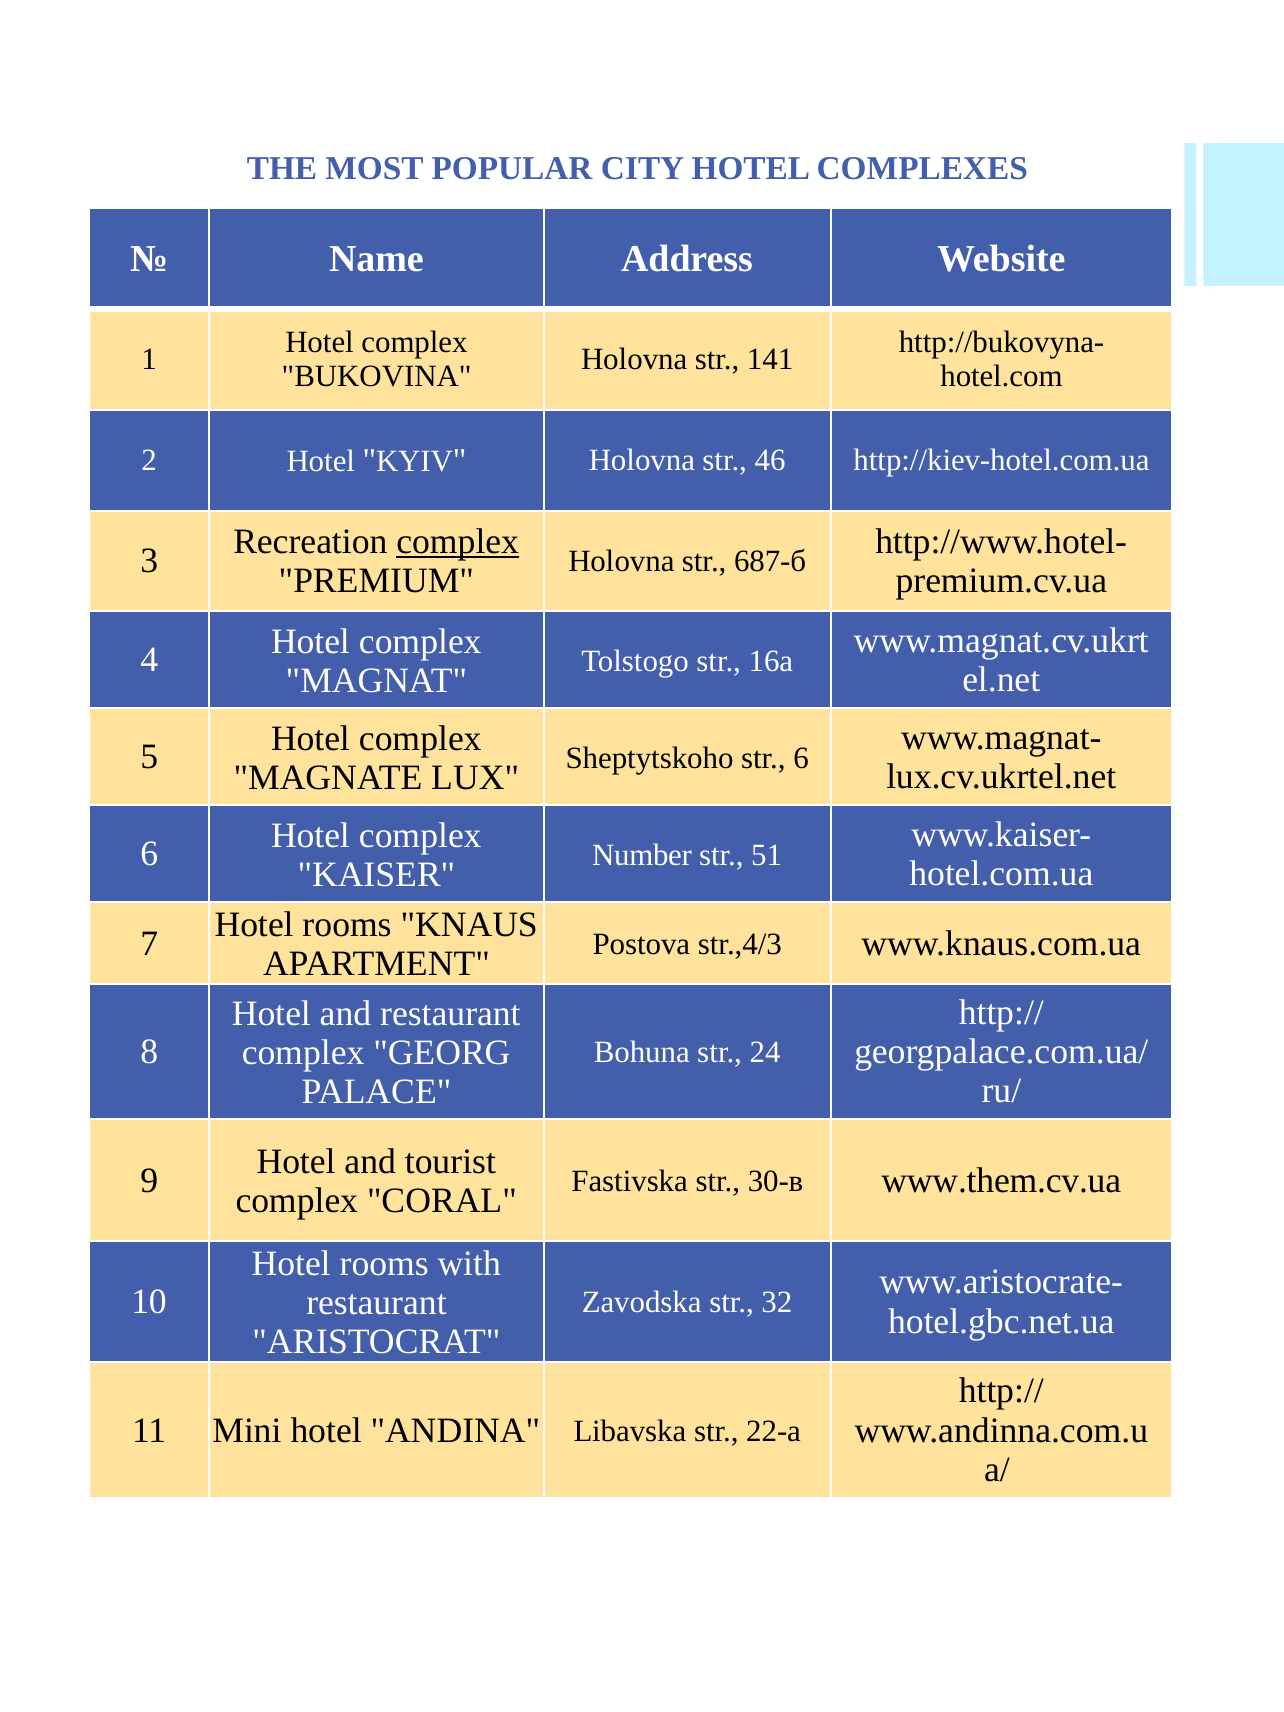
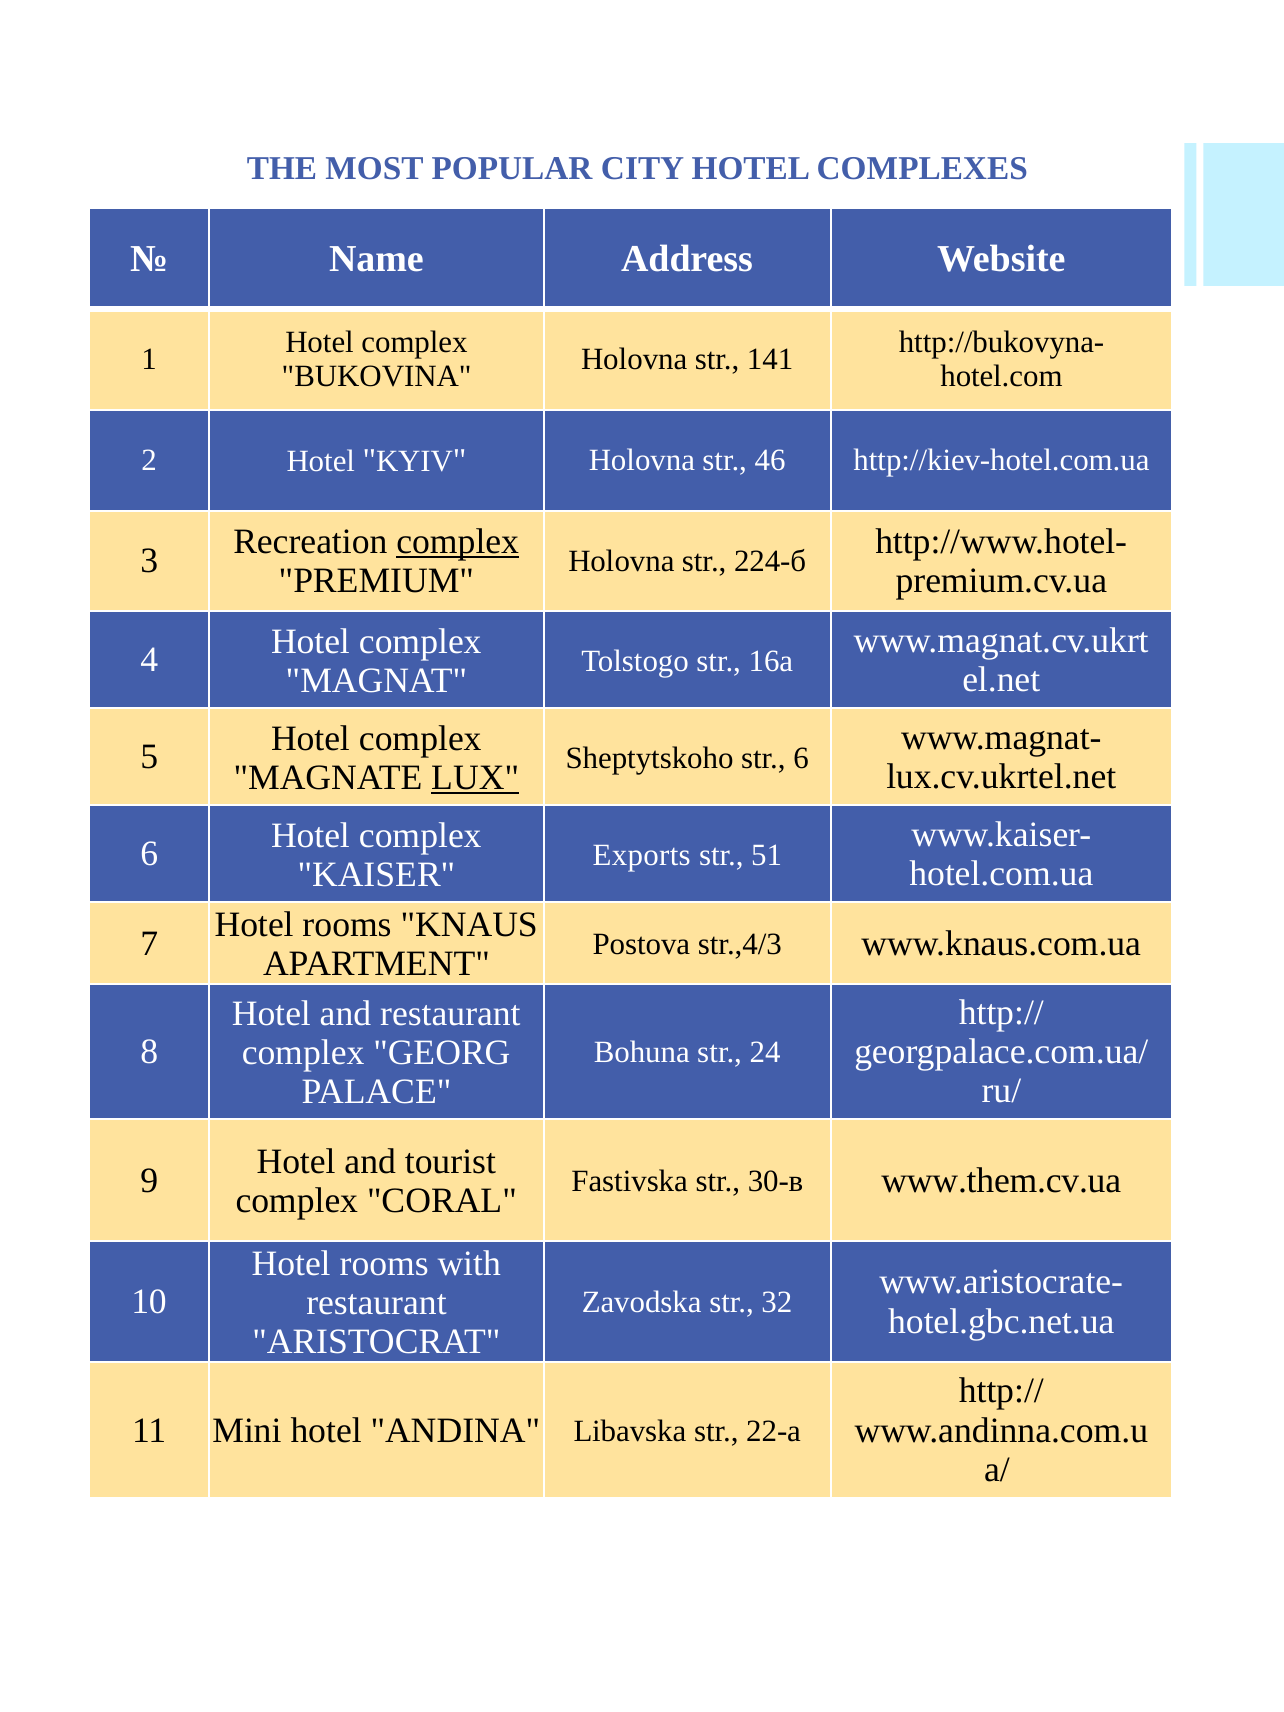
687-б: 687-б -> 224-б
LUX underline: none -> present
Number: Number -> Exports
